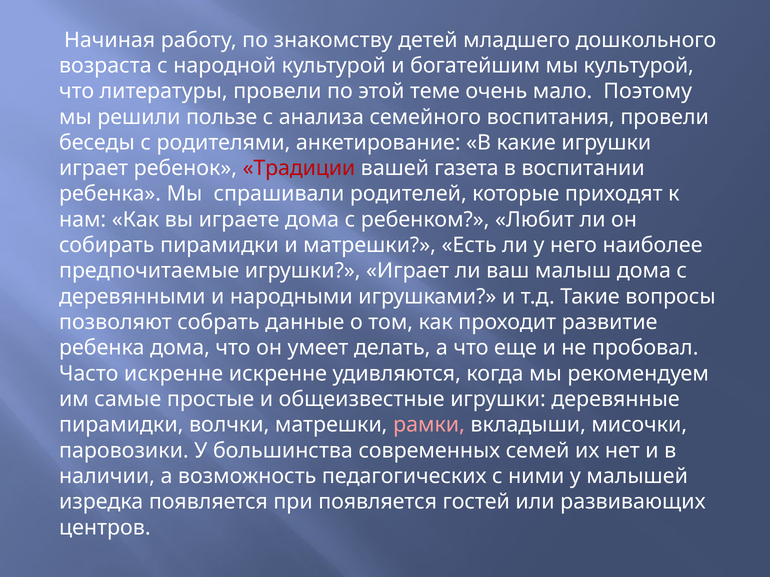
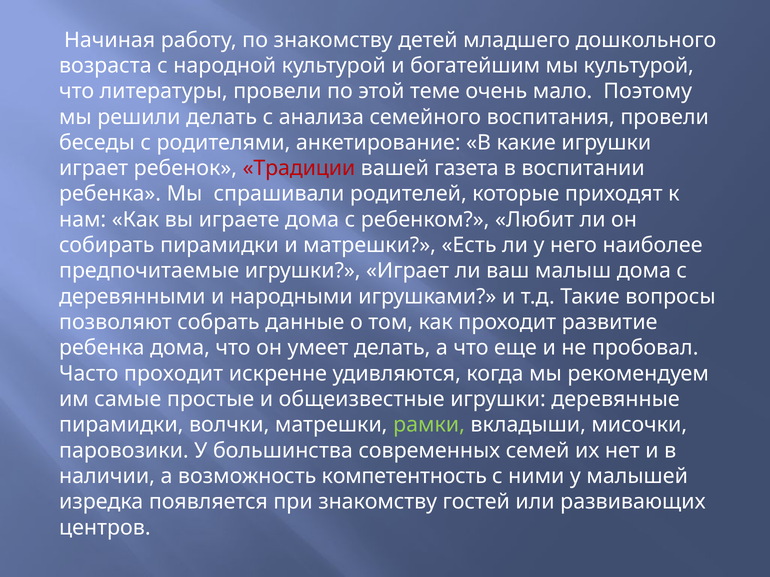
решили пользе: пользе -> делать
Часто искренне: искренне -> проходит
рамки colour: pink -> light green
педагогических: педагогических -> компетентность
при появляется: появляется -> знакомству
